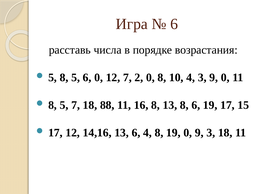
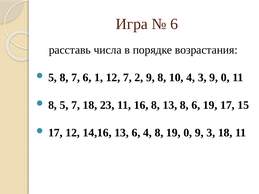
5 8 5: 5 -> 7
6 0: 0 -> 1
2 0: 0 -> 9
88: 88 -> 23
